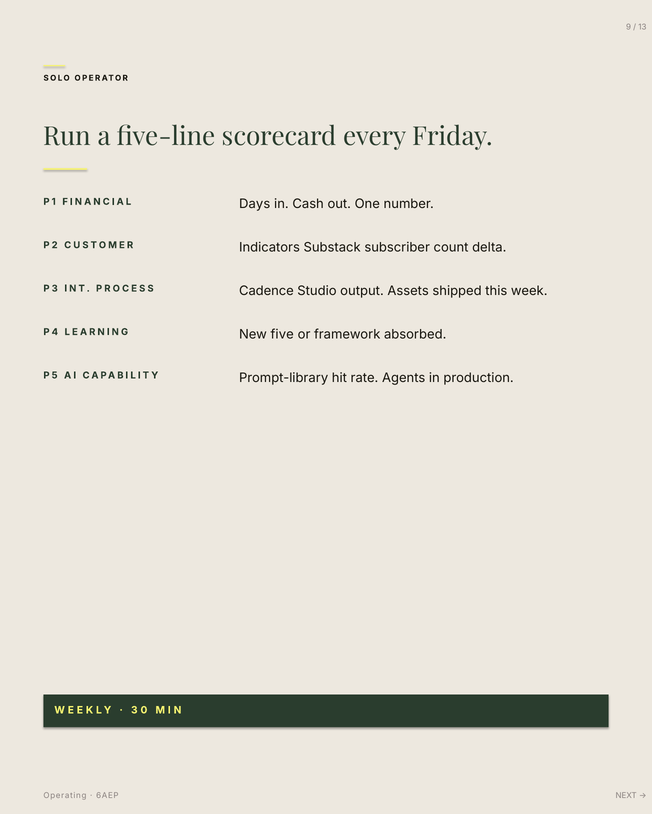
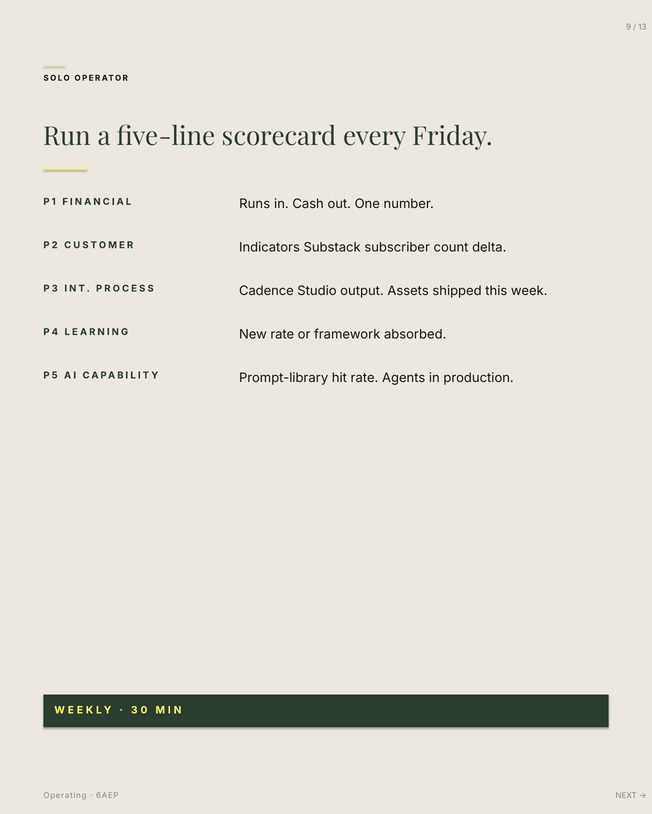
Days: Days -> Runs
New five: five -> rate
